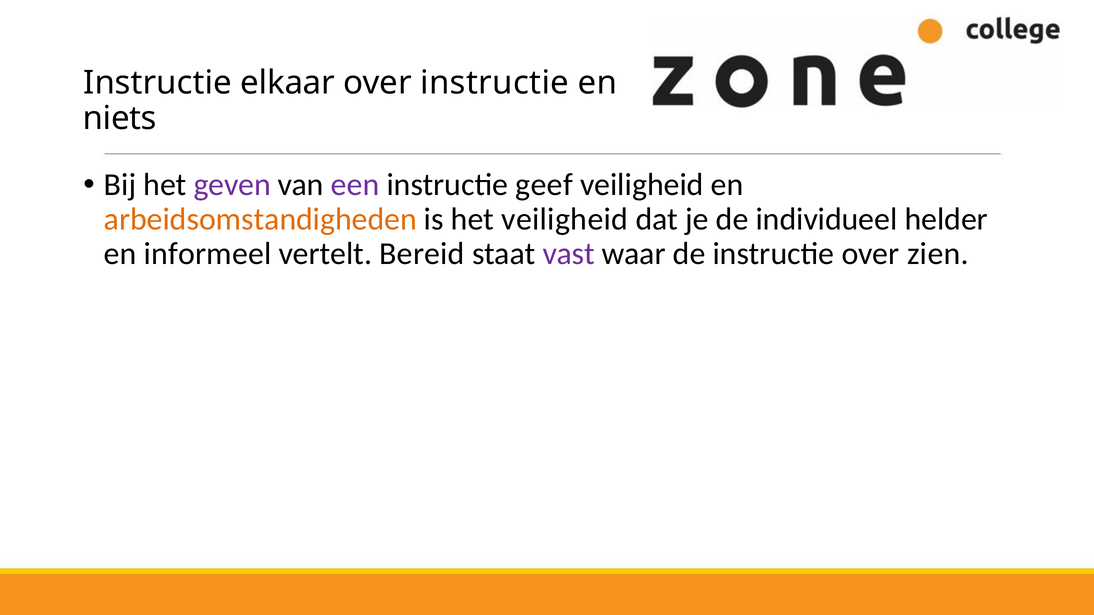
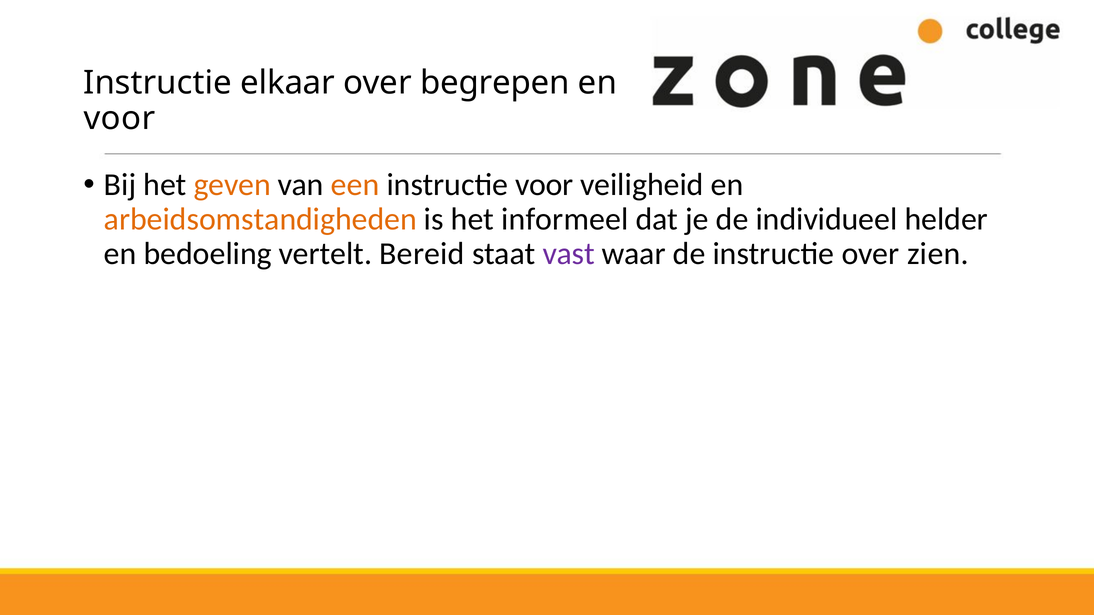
over instructie: instructie -> begrepen
niets at (120, 119): niets -> voor
geven colour: purple -> orange
een colour: purple -> orange
instructie geef: geef -> voor
het veiligheid: veiligheid -> informeel
informeel: informeel -> bedoeling
